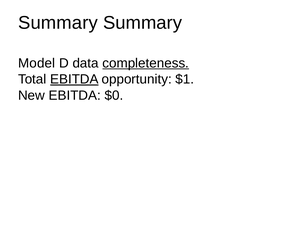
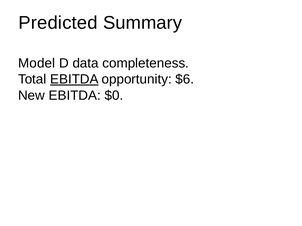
Summary at (58, 23): Summary -> Predicted
completeness underline: present -> none
$1: $1 -> $6
